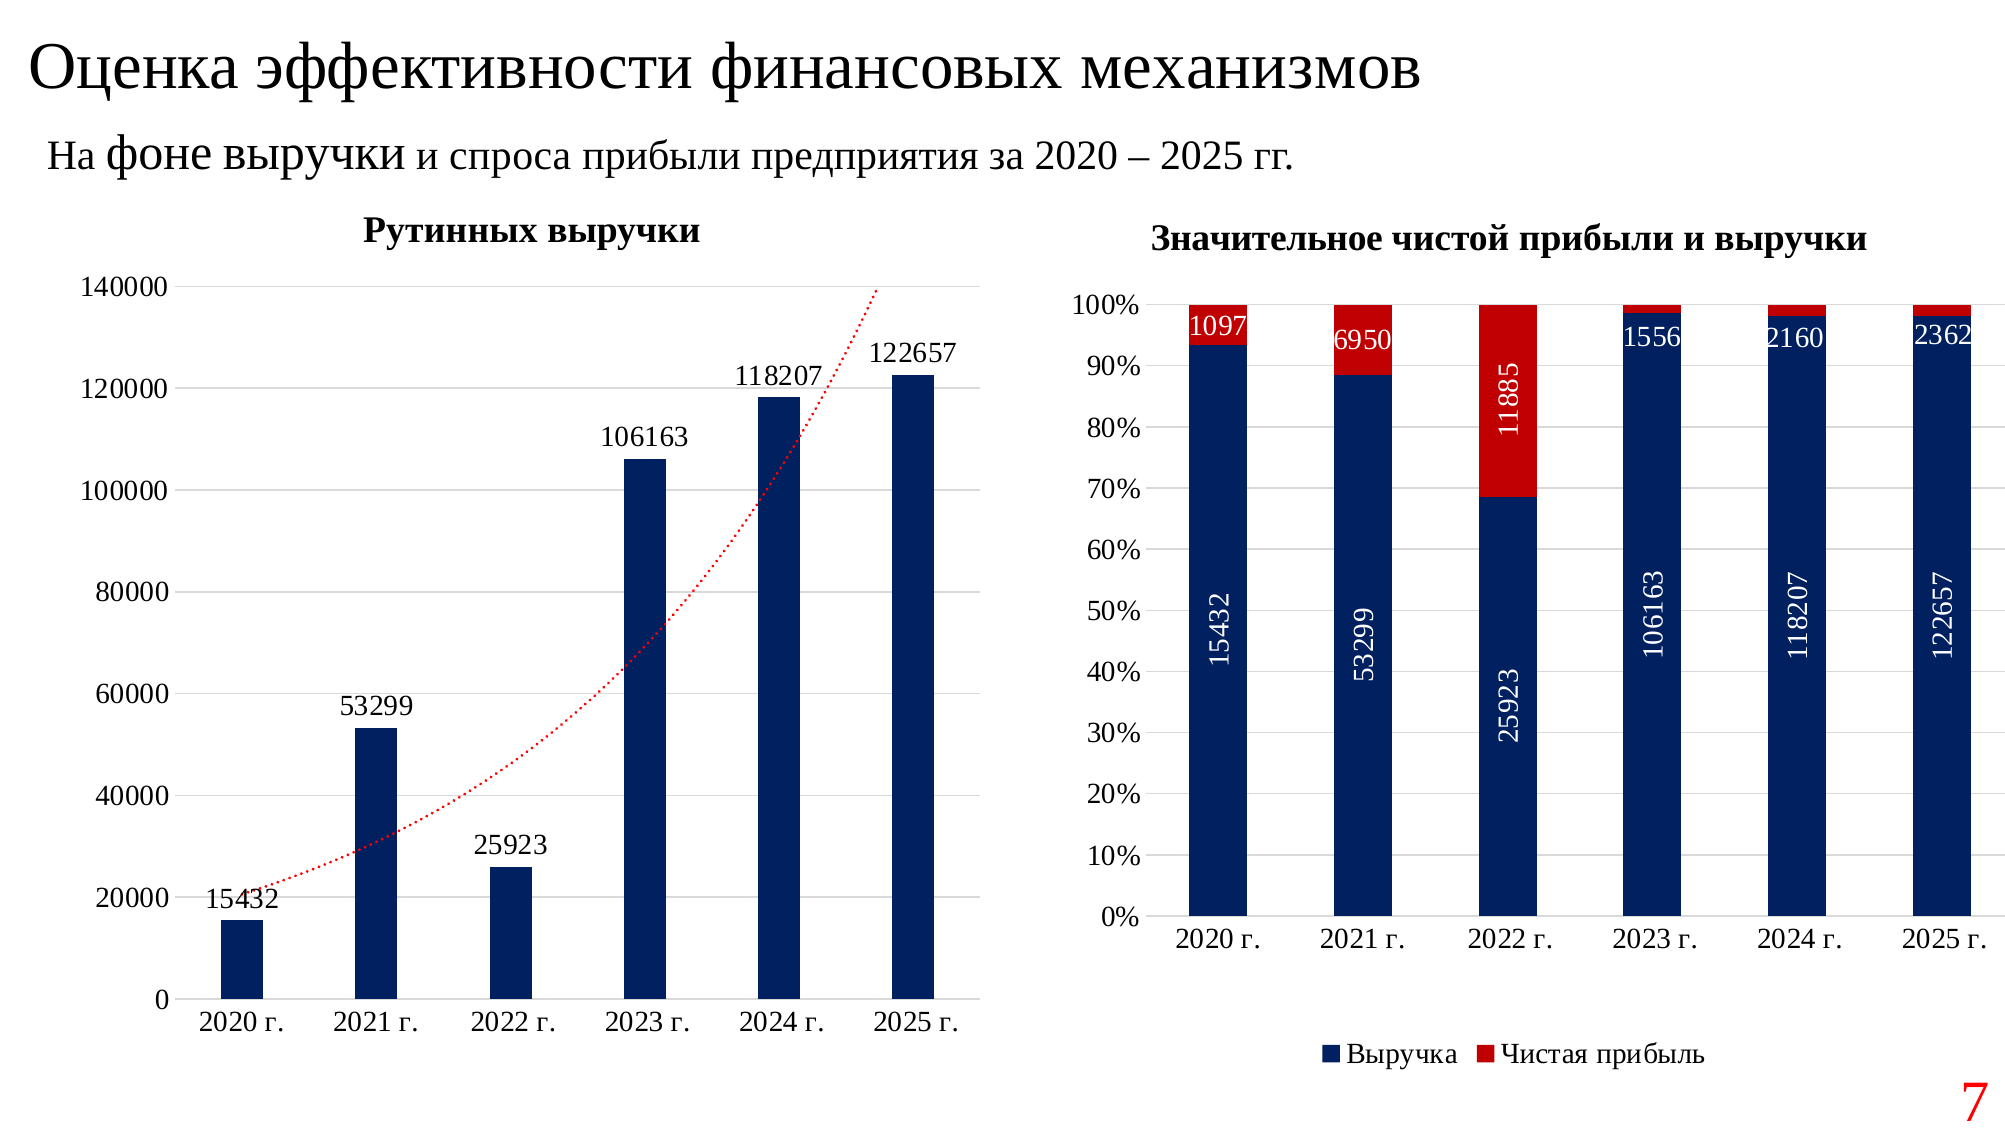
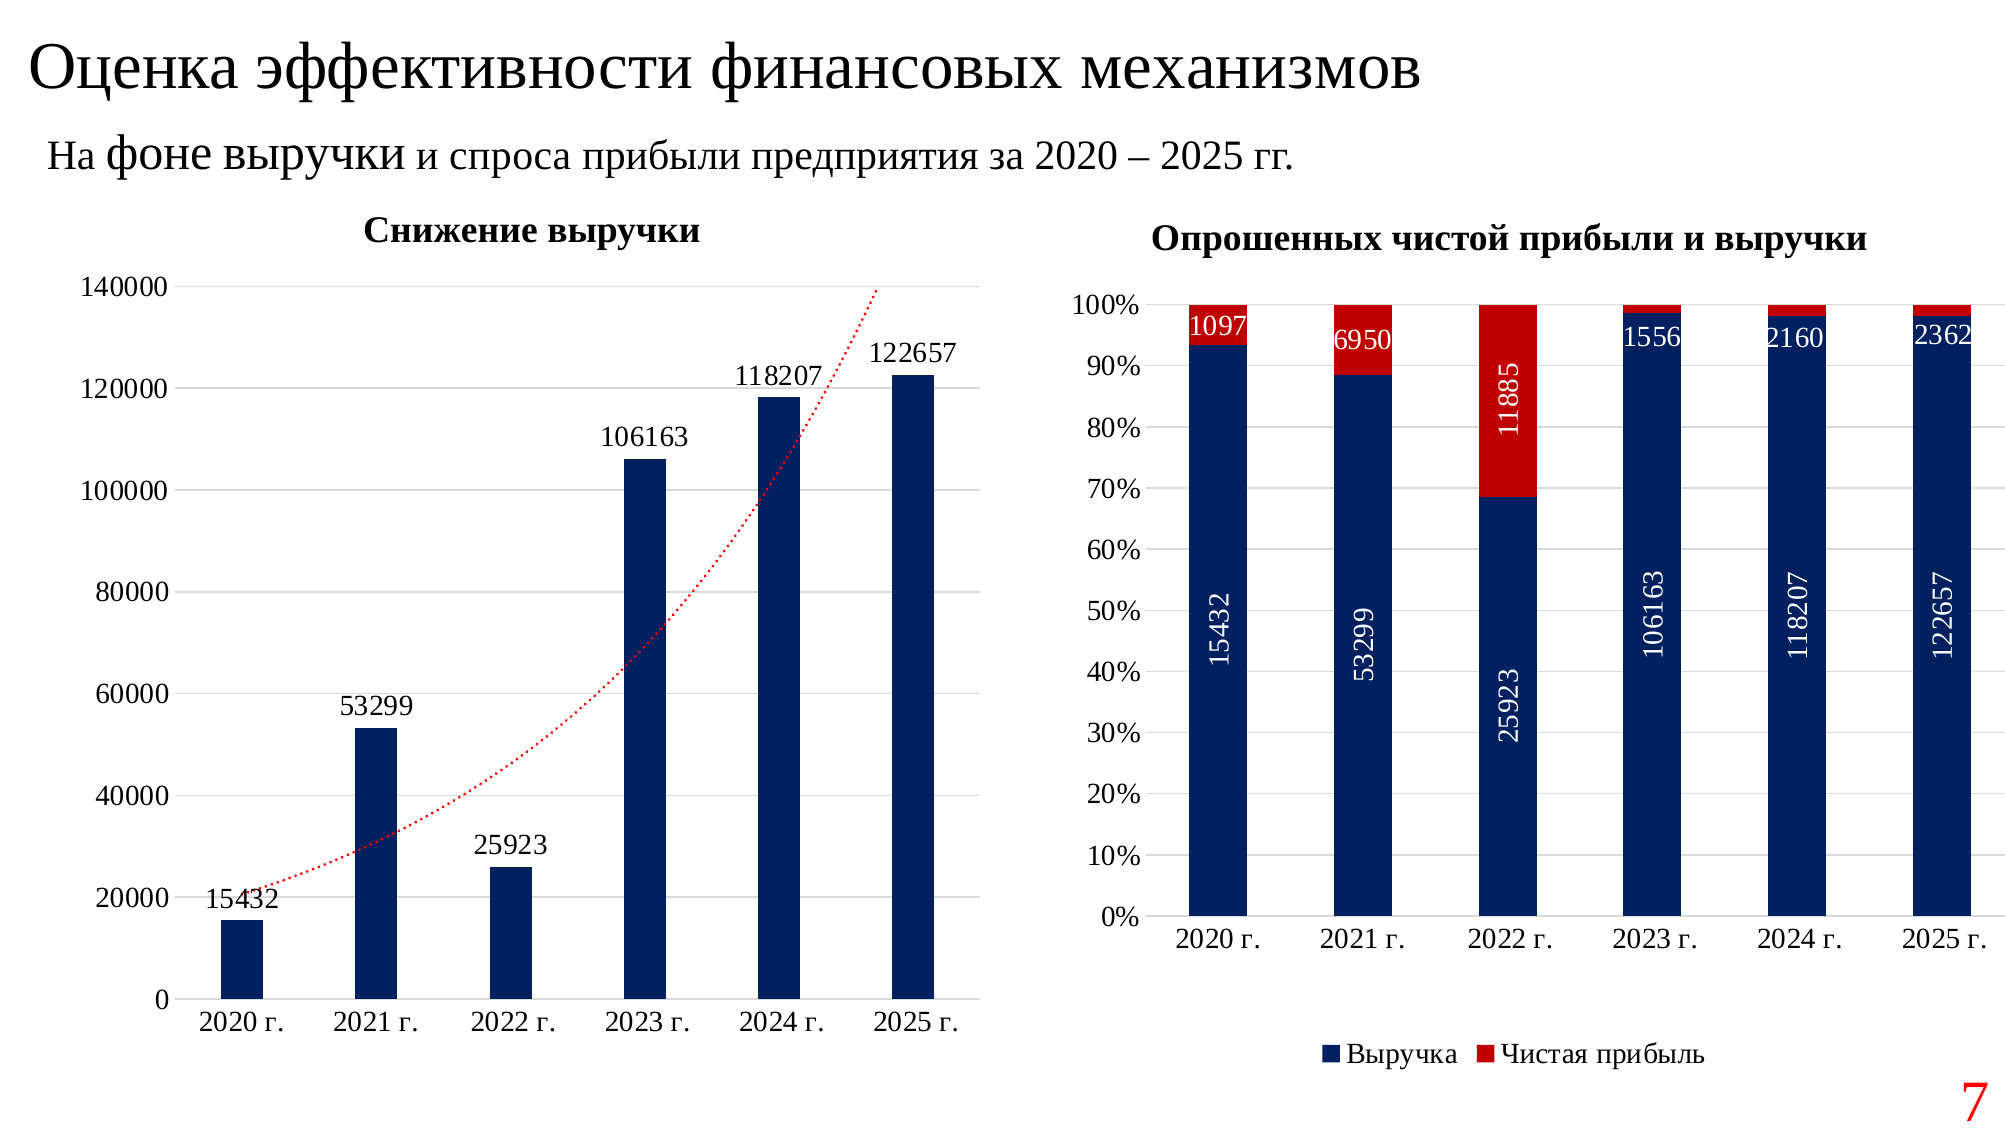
Рутинных: Рутинных -> Снижение
Значительное: Значительное -> Опрошенных
